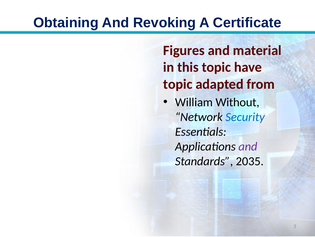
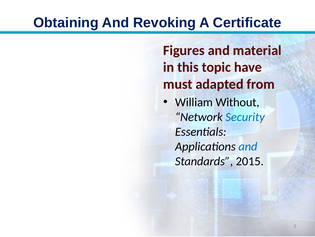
topic at (178, 84): topic -> must
and at (248, 146) colour: purple -> blue
2035: 2035 -> 2015
